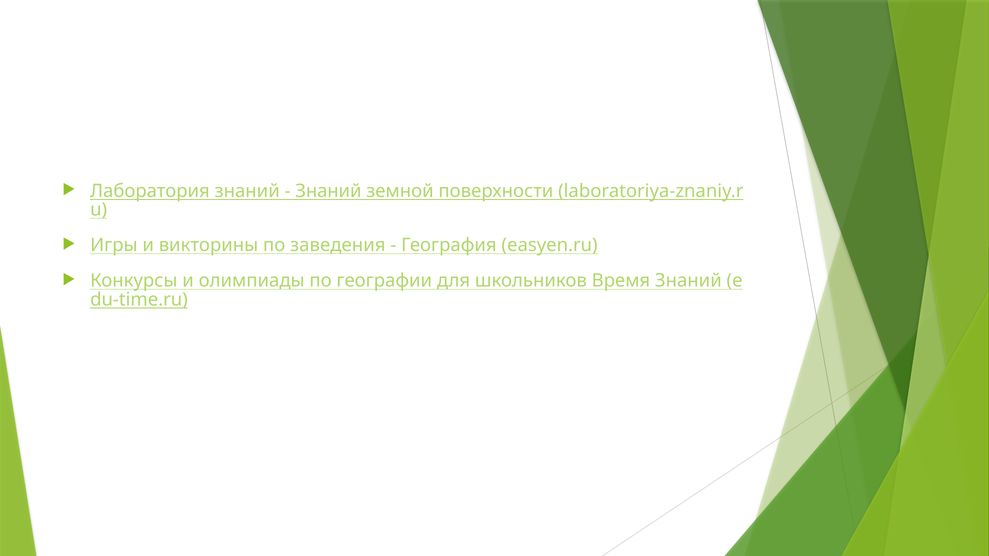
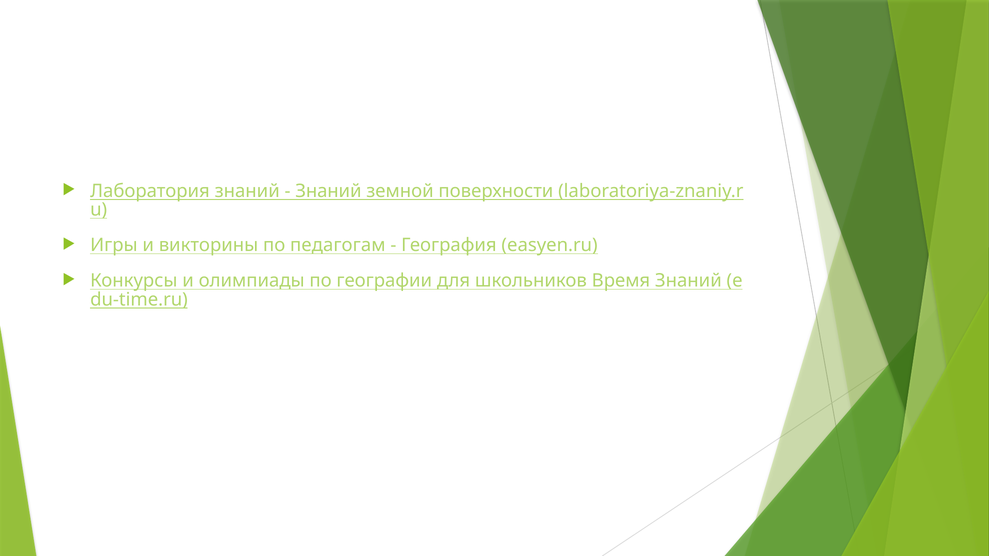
заведения: заведения -> педагогам
